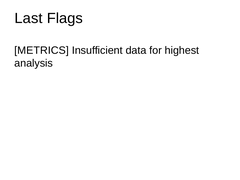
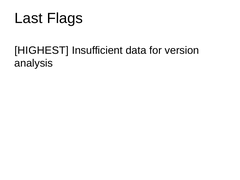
METRICS: METRICS -> HIGHEST
highest: highest -> version
